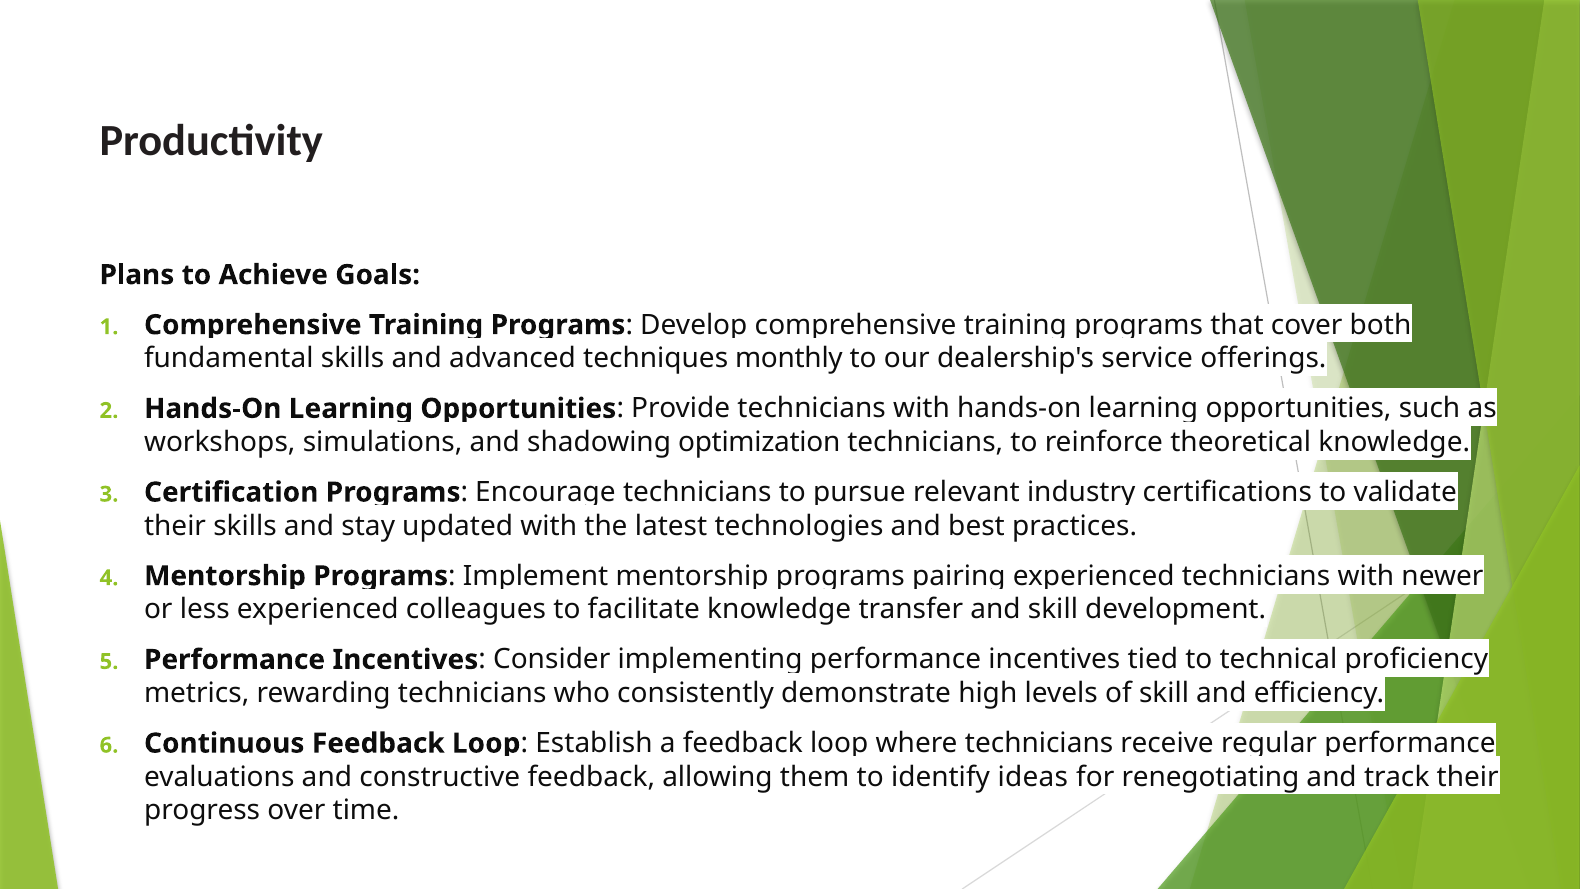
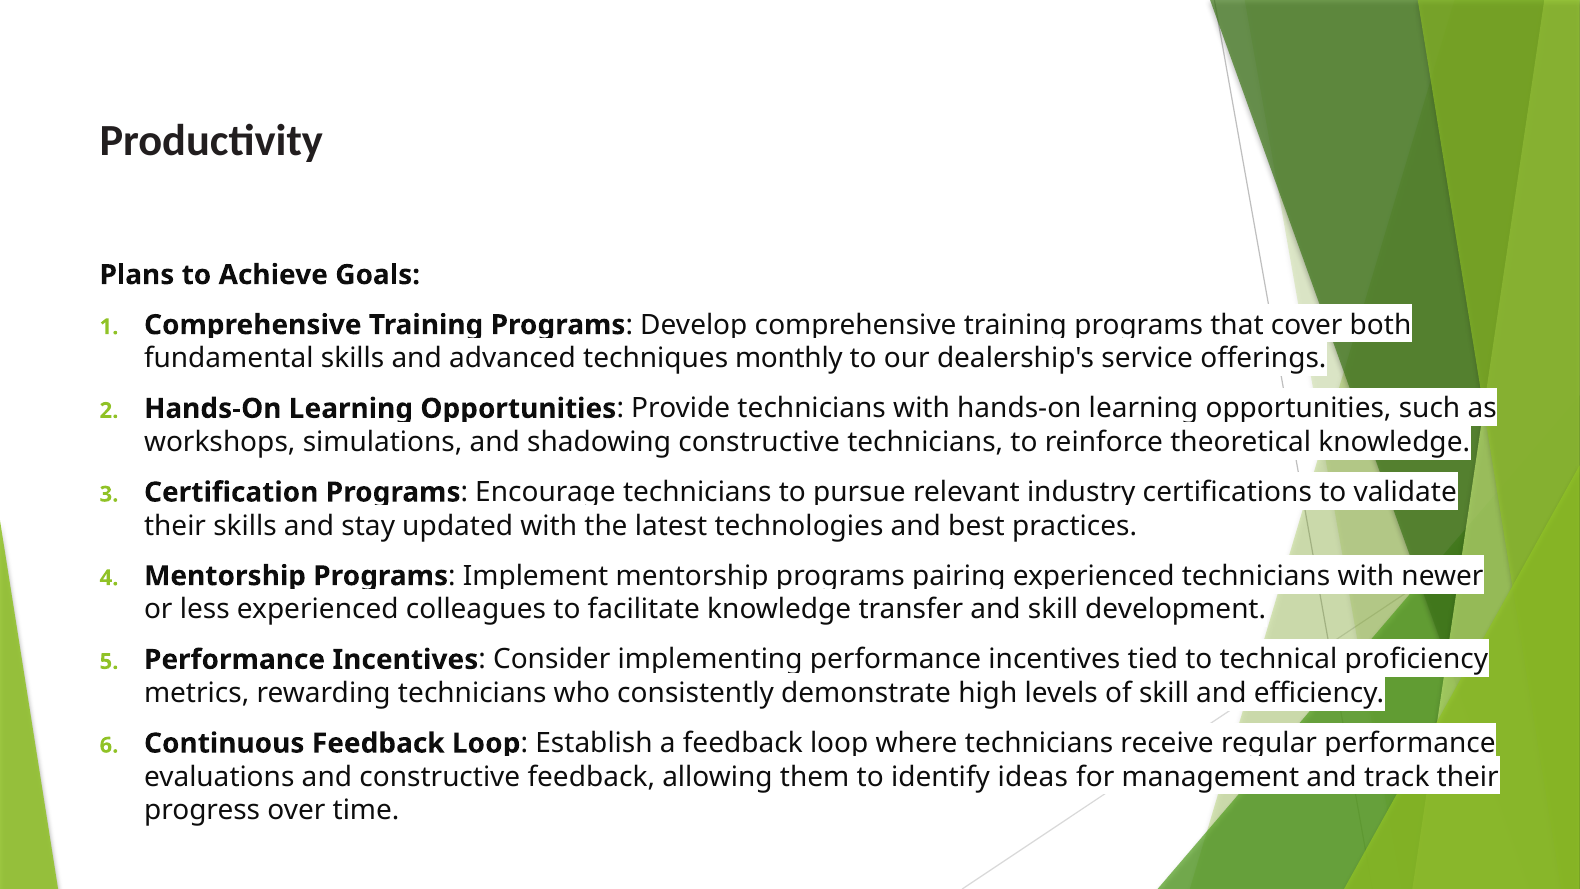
shadowing optimization: optimization -> constructive
renegotiating: renegotiating -> management
